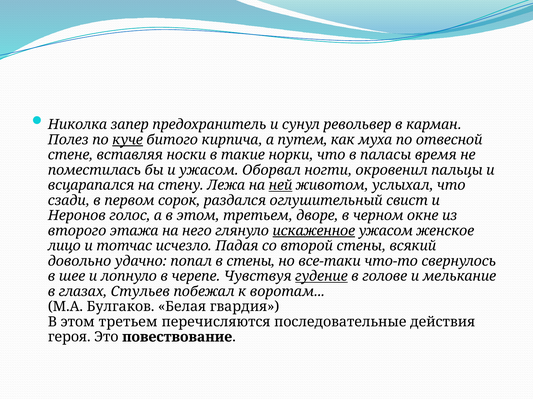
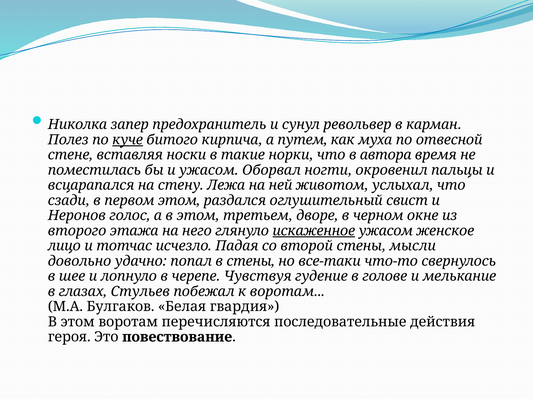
паласы: паласы -> автора
ней underline: present -> none
первом сорок: сорок -> этом
всякий: всякий -> мысли
гудение underline: present -> none
третьем at (128, 322): третьем -> воротам
